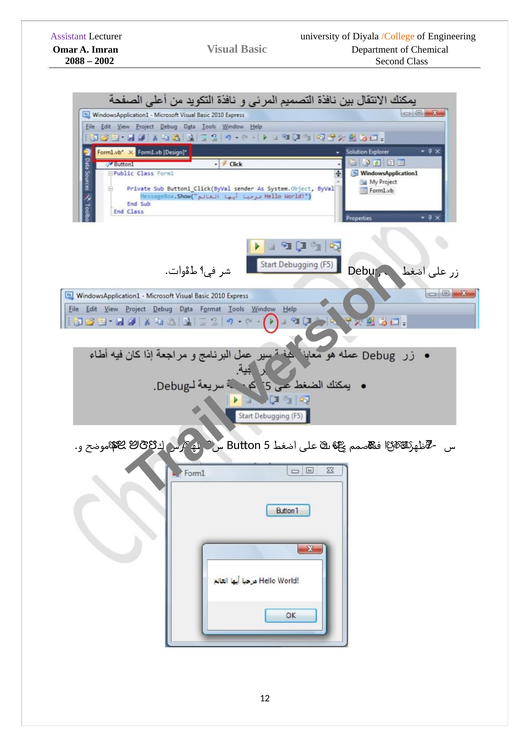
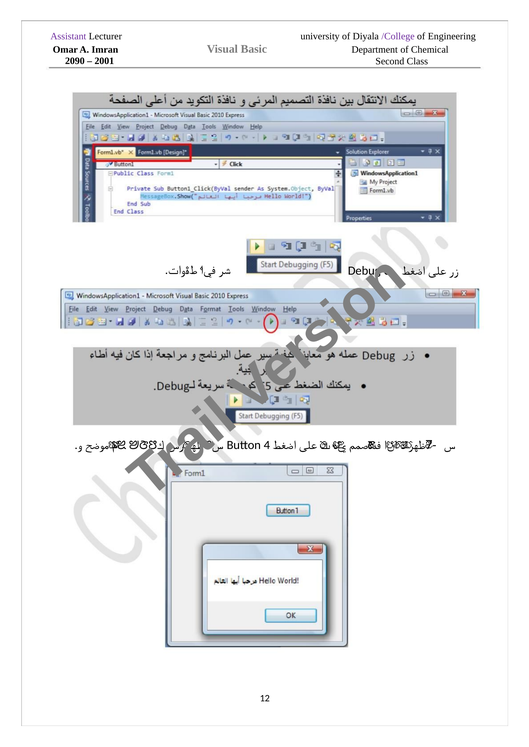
/College colour: orange -> purple
2088: 2088 -> 2090
2002: 2002 -> 2001
5: 5 -> 4
